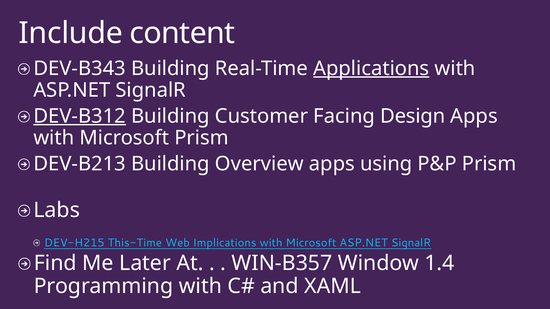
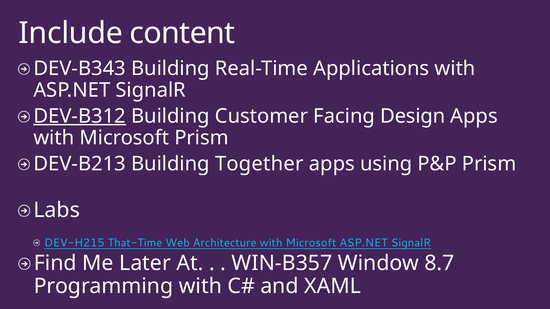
Applications underline: present -> none
Overview: Overview -> Together
This-Time: This-Time -> That-Time
Implications: Implications -> Architecture
1.4: 1.4 -> 8.7
